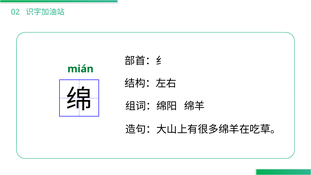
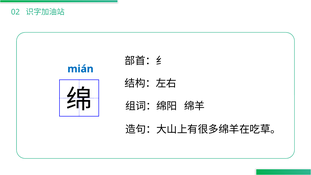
mián colour: green -> blue
